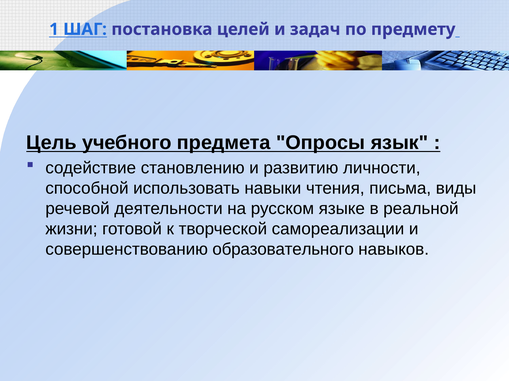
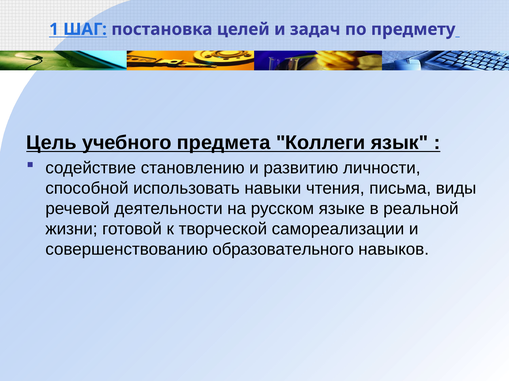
Опросы: Опросы -> Коллеги
